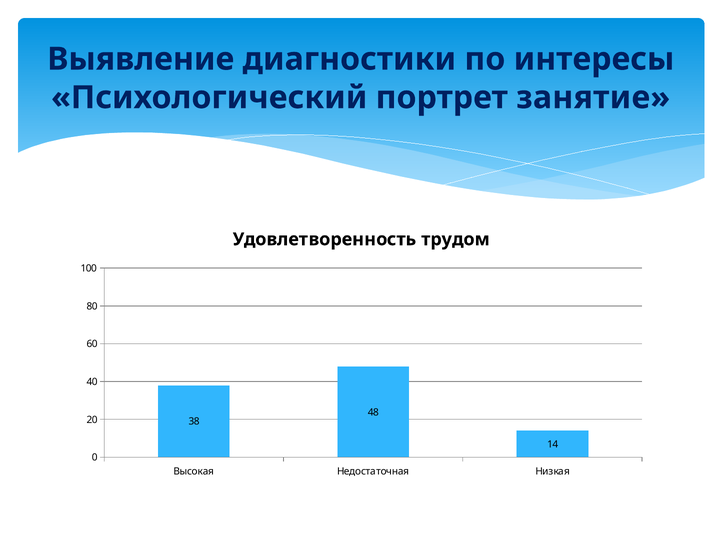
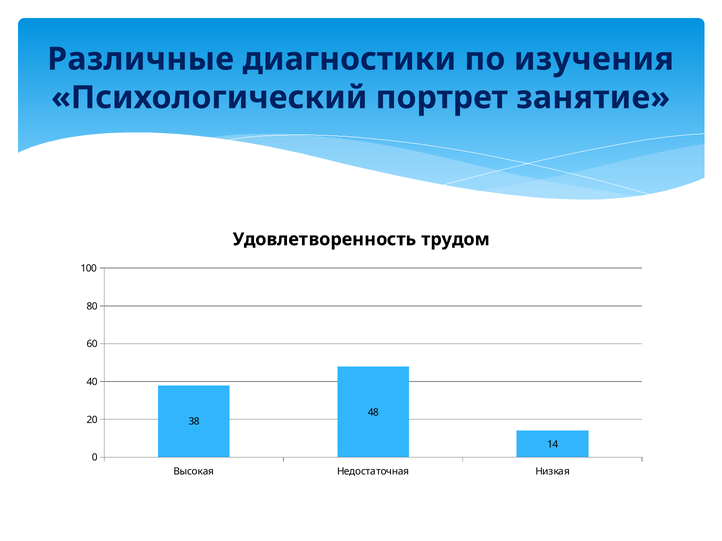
Выявление: Выявление -> Различные
интересы: интересы -> изучения
